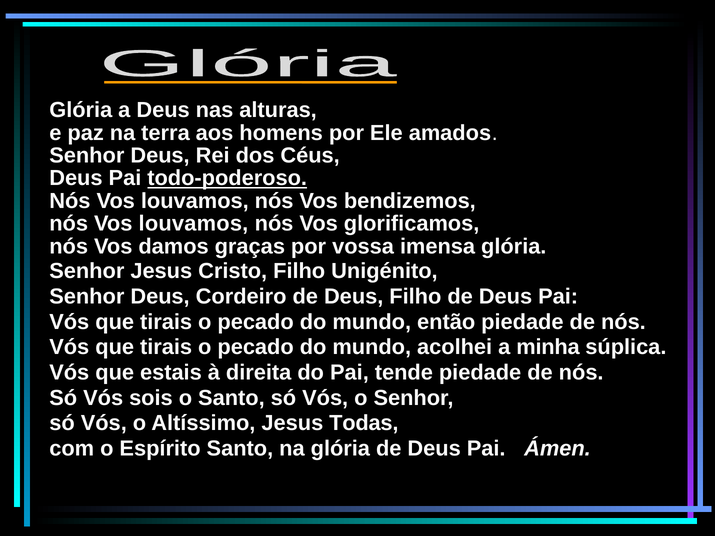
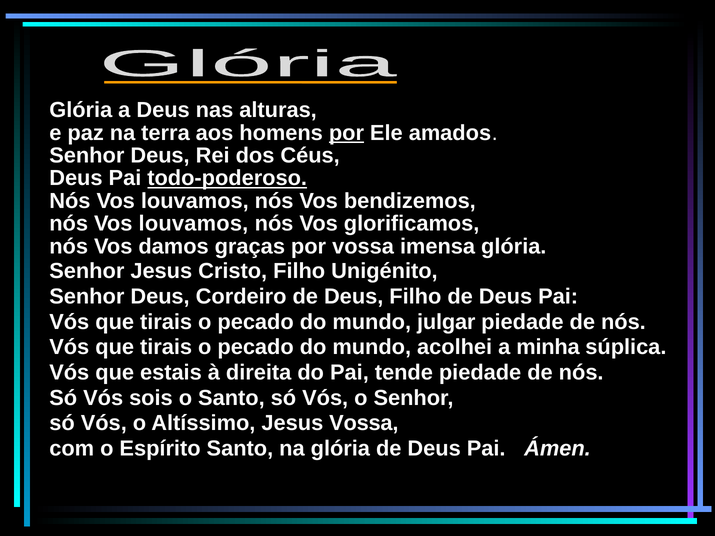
por at (346, 133) underline: none -> present
então: então -> julgar
Jesus Todas: Todas -> Vossa
